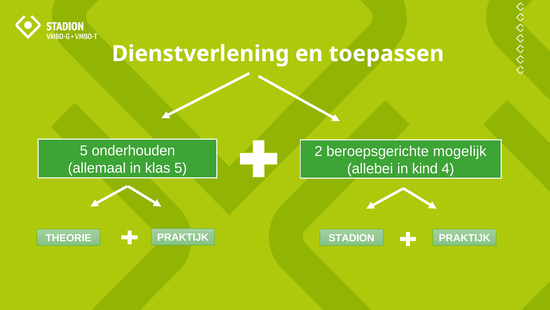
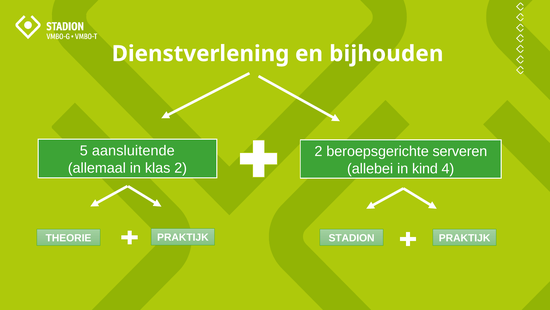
toepassen: toepassen -> bijhouden
onderhouden: onderhouden -> aansluitende
mogelijk: mogelijk -> serveren
klas 5: 5 -> 2
